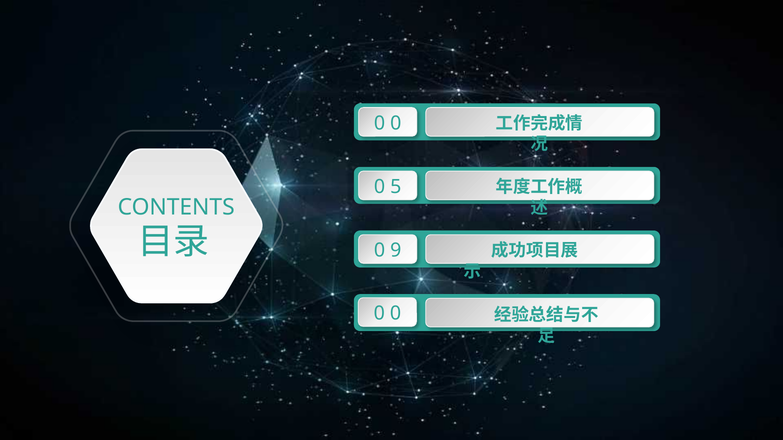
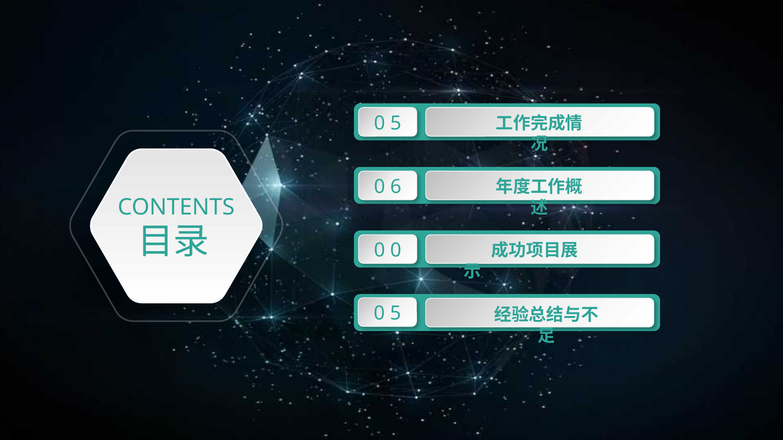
0 at (396, 123): 0 -> 5
5: 5 -> 6
0 9: 9 -> 0
0 at (395, 314): 0 -> 5
